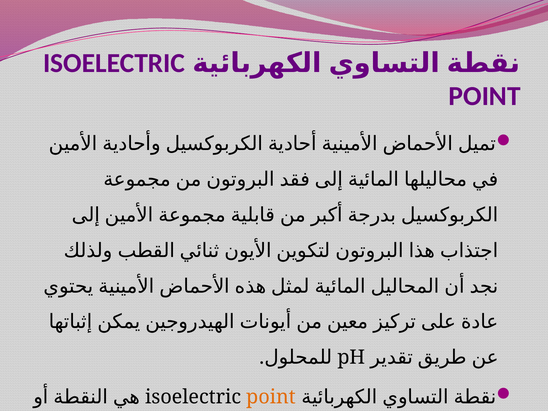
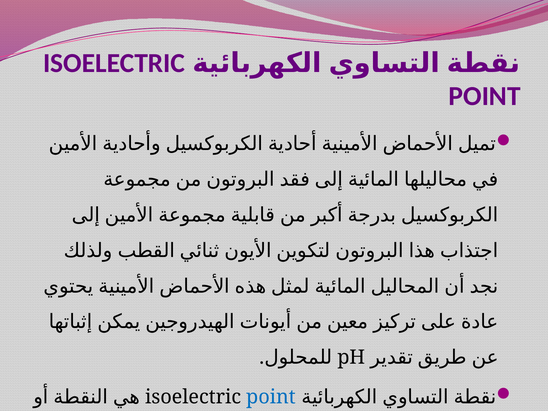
point at (271, 397) colour: orange -> blue
